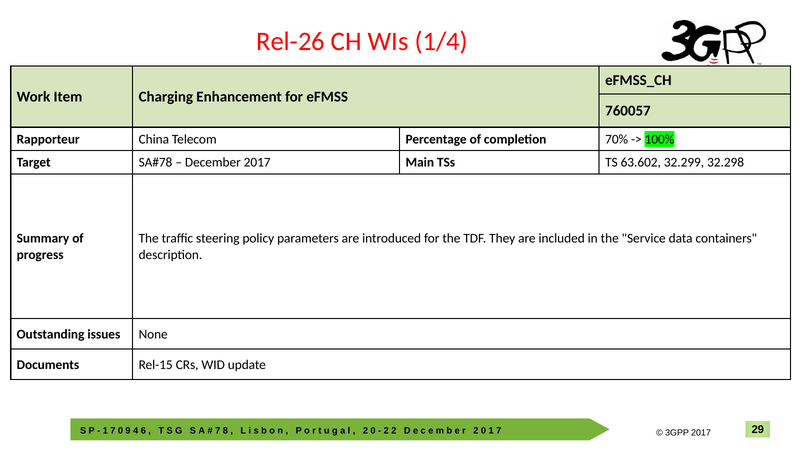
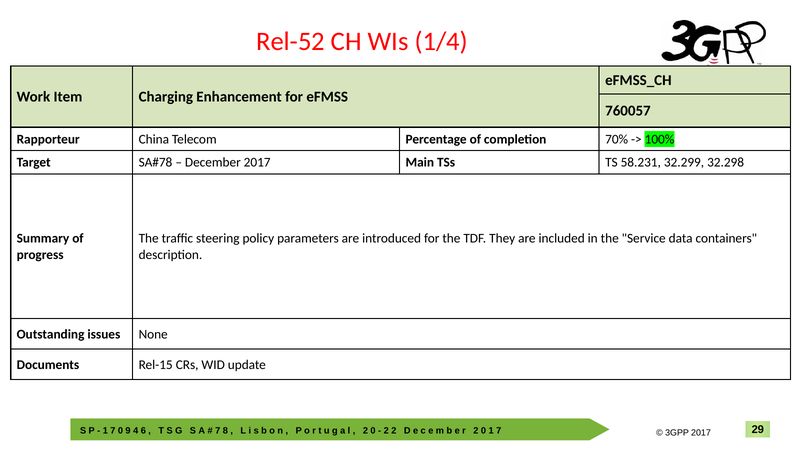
Rel-26: Rel-26 -> Rel-52
63.602: 63.602 -> 58.231
